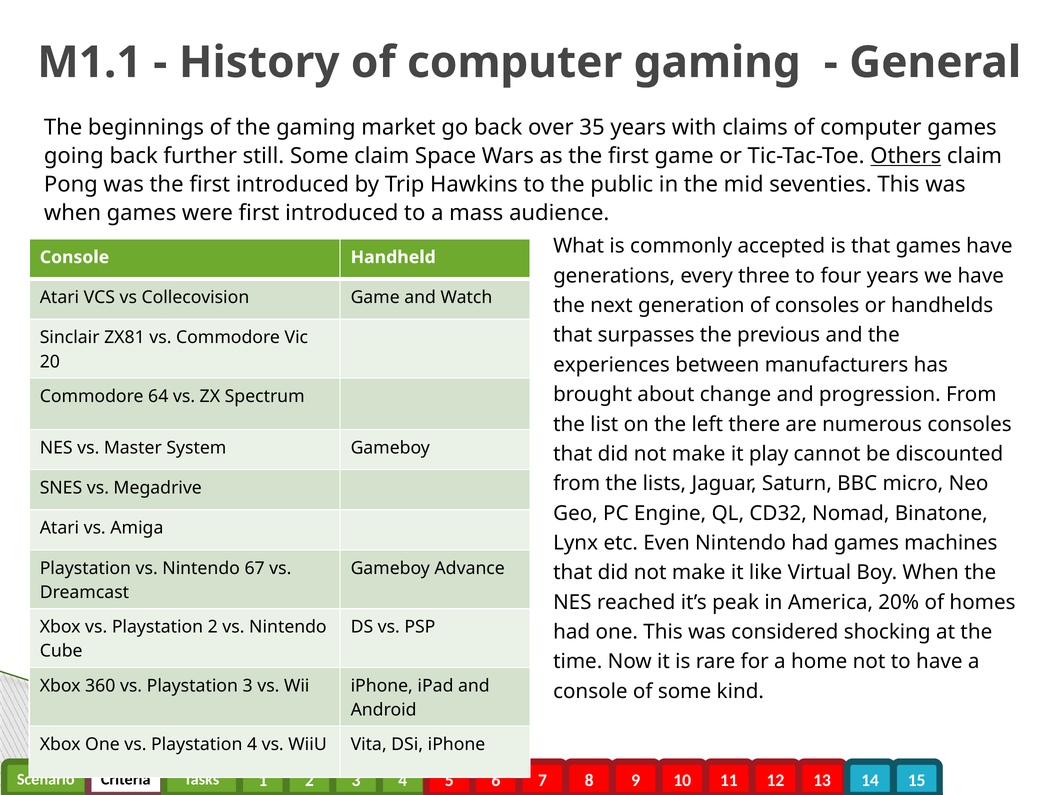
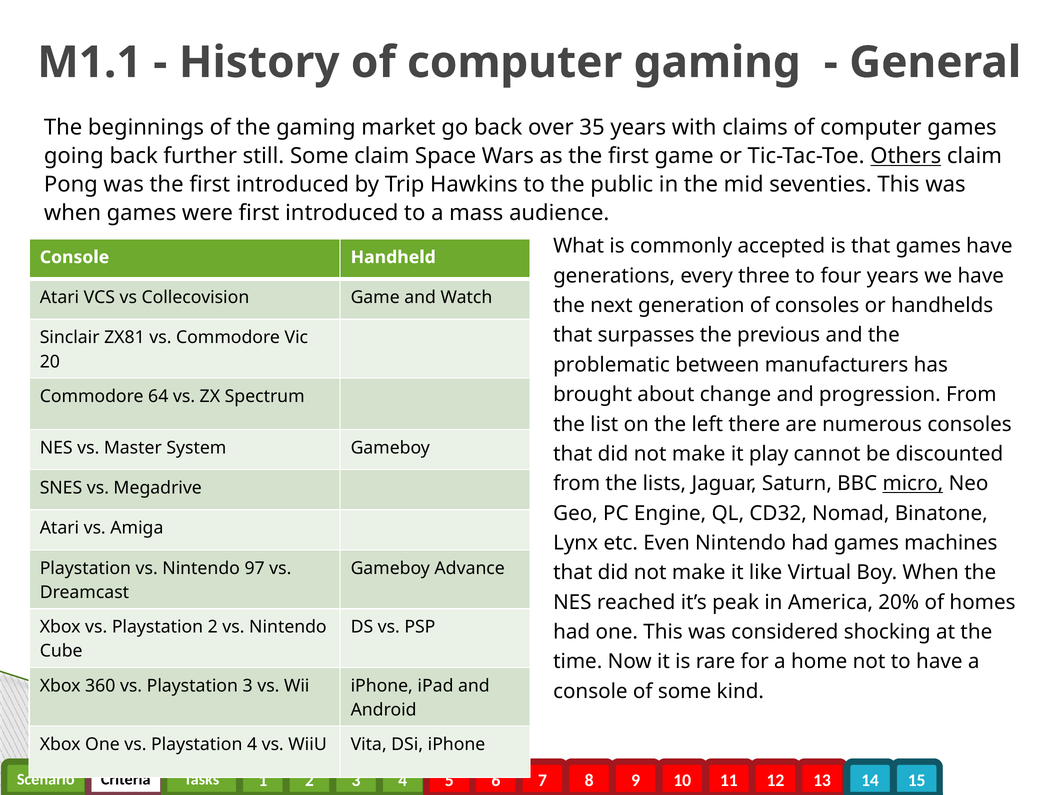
experiences: experiences -> problematic
micro underline: none -> present
67: 67 -> 97
